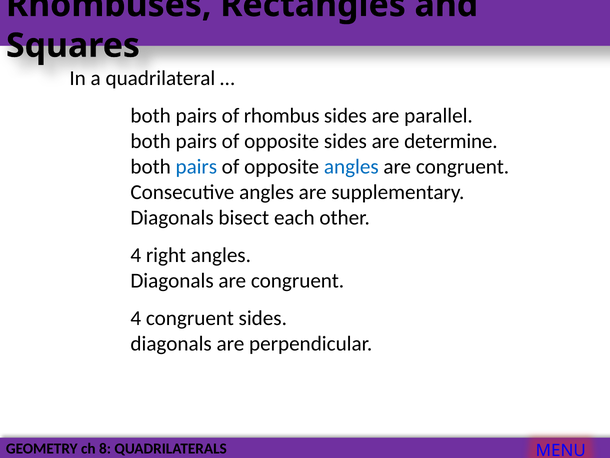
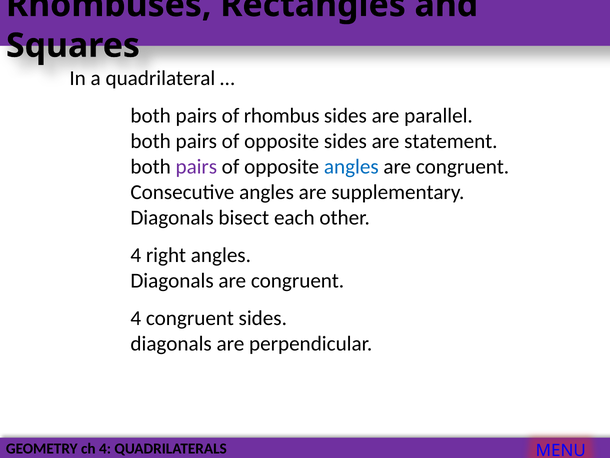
determine: determine -> statement
pairs at (196, 167) colour: blue -> purple
ch 8: 8 -> 4
